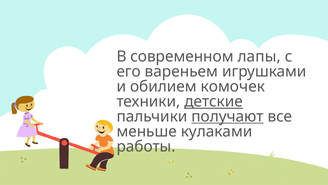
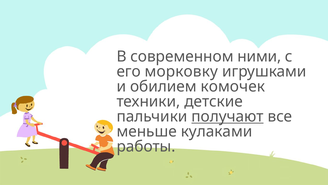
лапы: лапы -> ними
вареньем: вареньем -> морковку
детские underline: present -> none
